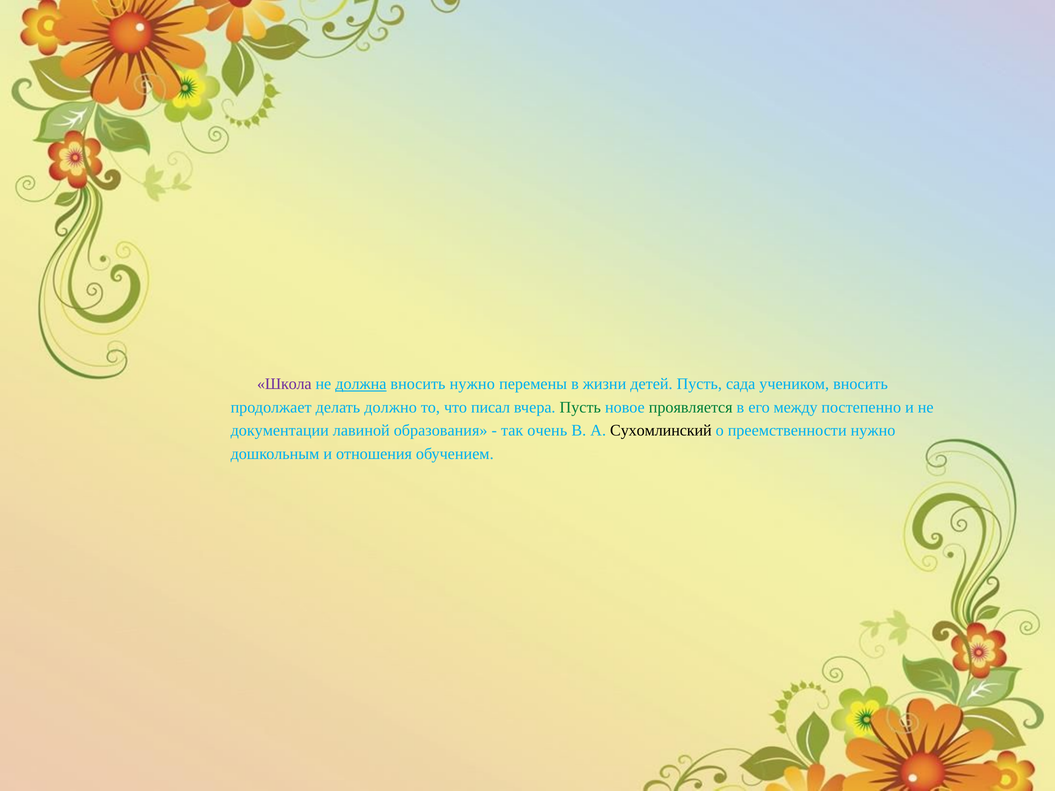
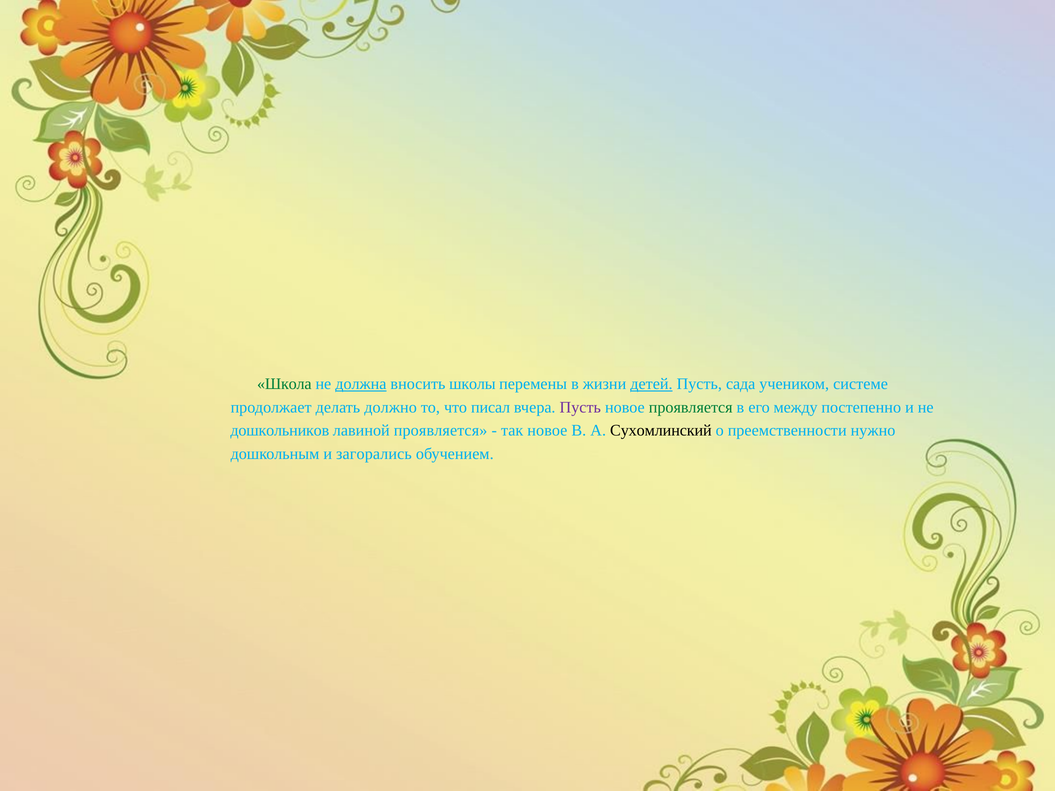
Школа colour: purple -> green
вносить нужно: нужно -> школы
детей underline: none -> present
учеником вносить: вносить -> системе
Пусть at (580, 407) colour: green -> purple
документации: документации -> дошкольников
лавиной образования: образования -> проявляется
так очень: очень -> новое
отношения: отношения -> загорались
